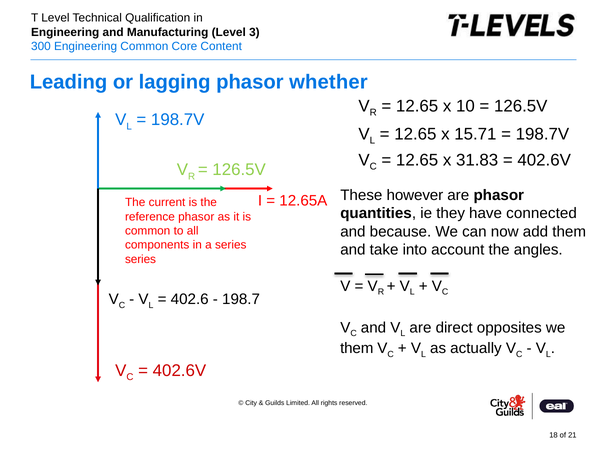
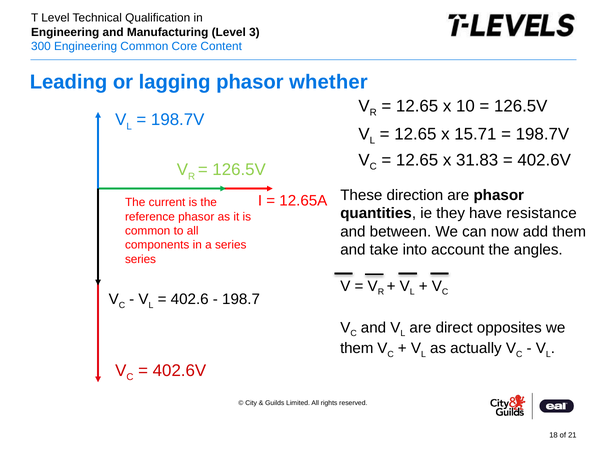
however: however -> direction
connected: connected -> resistance
because: because -> between
